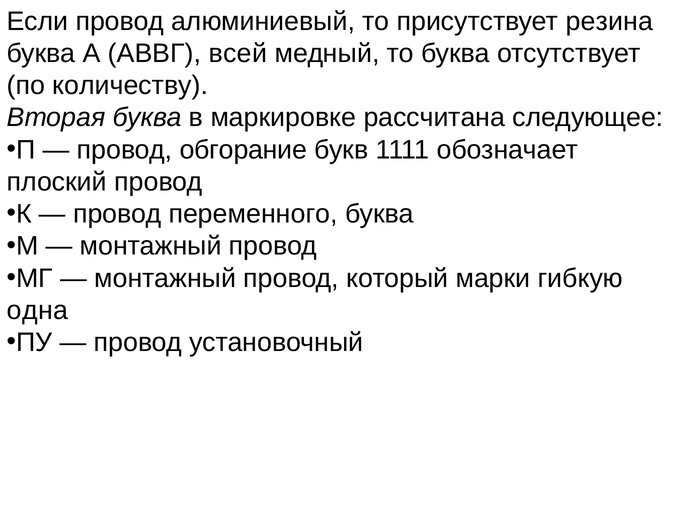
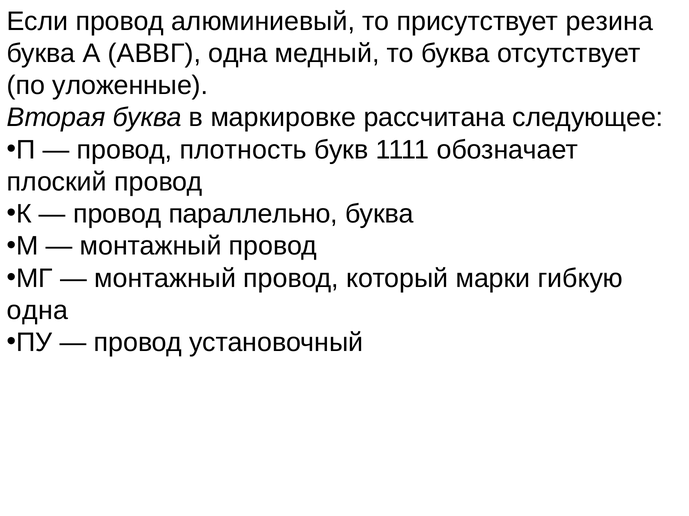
АВВГ всей: всей -> одна
количеству: количеству -> уложенные
обгорание: обгорание -> плотность
переменного: переменного -> параллельно
